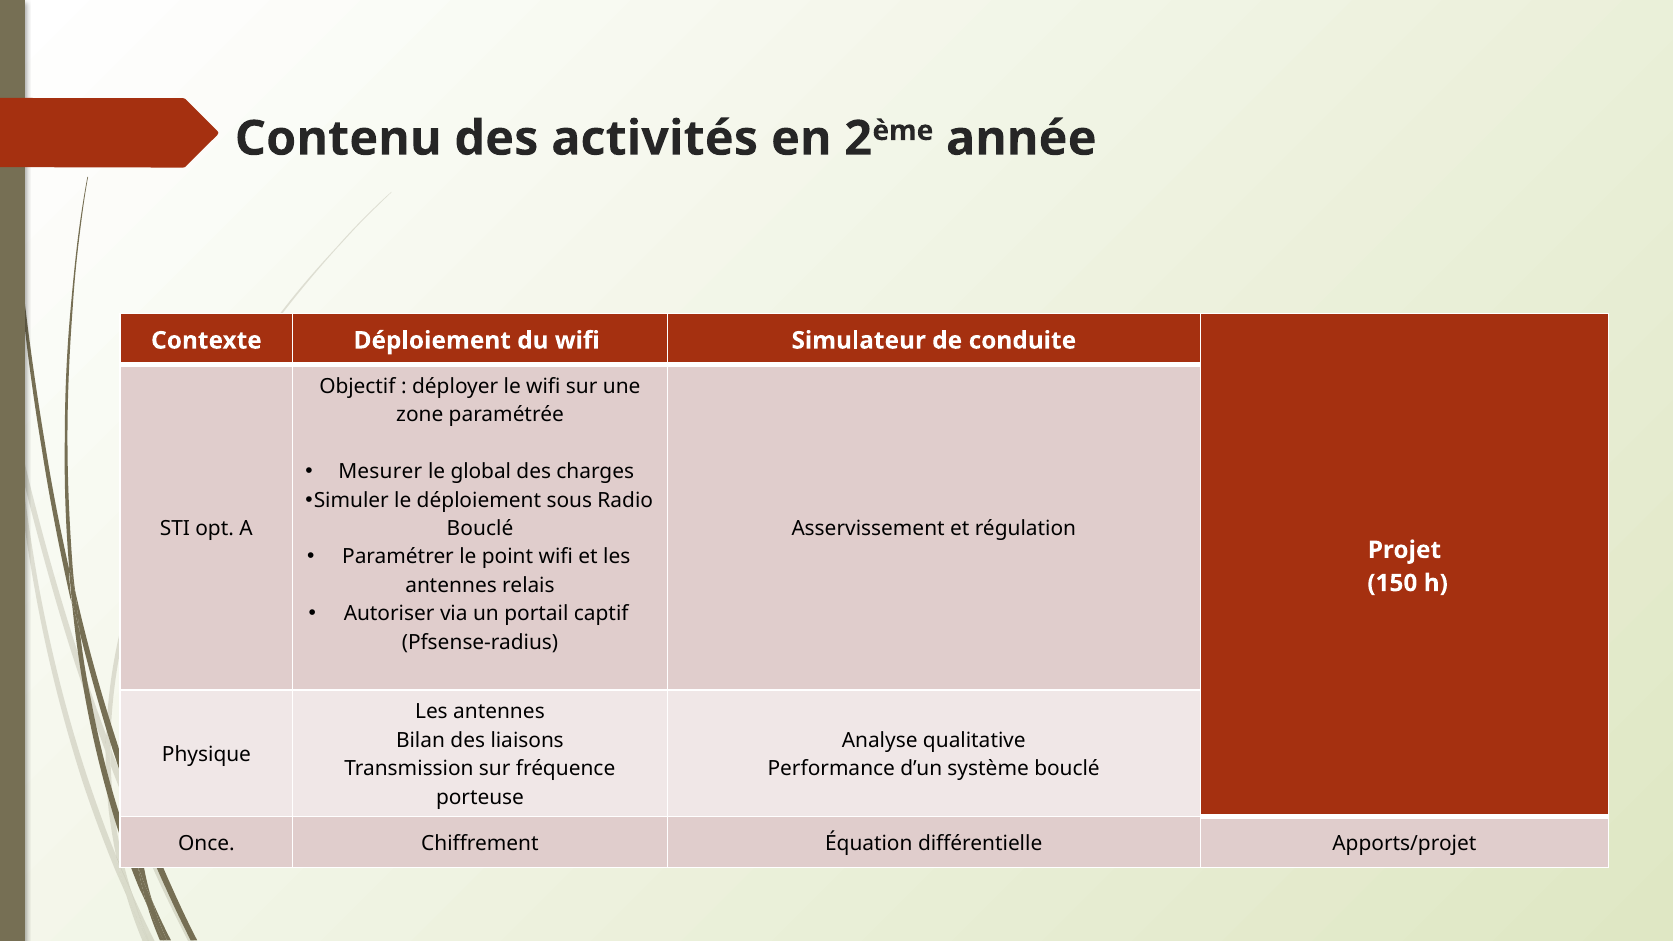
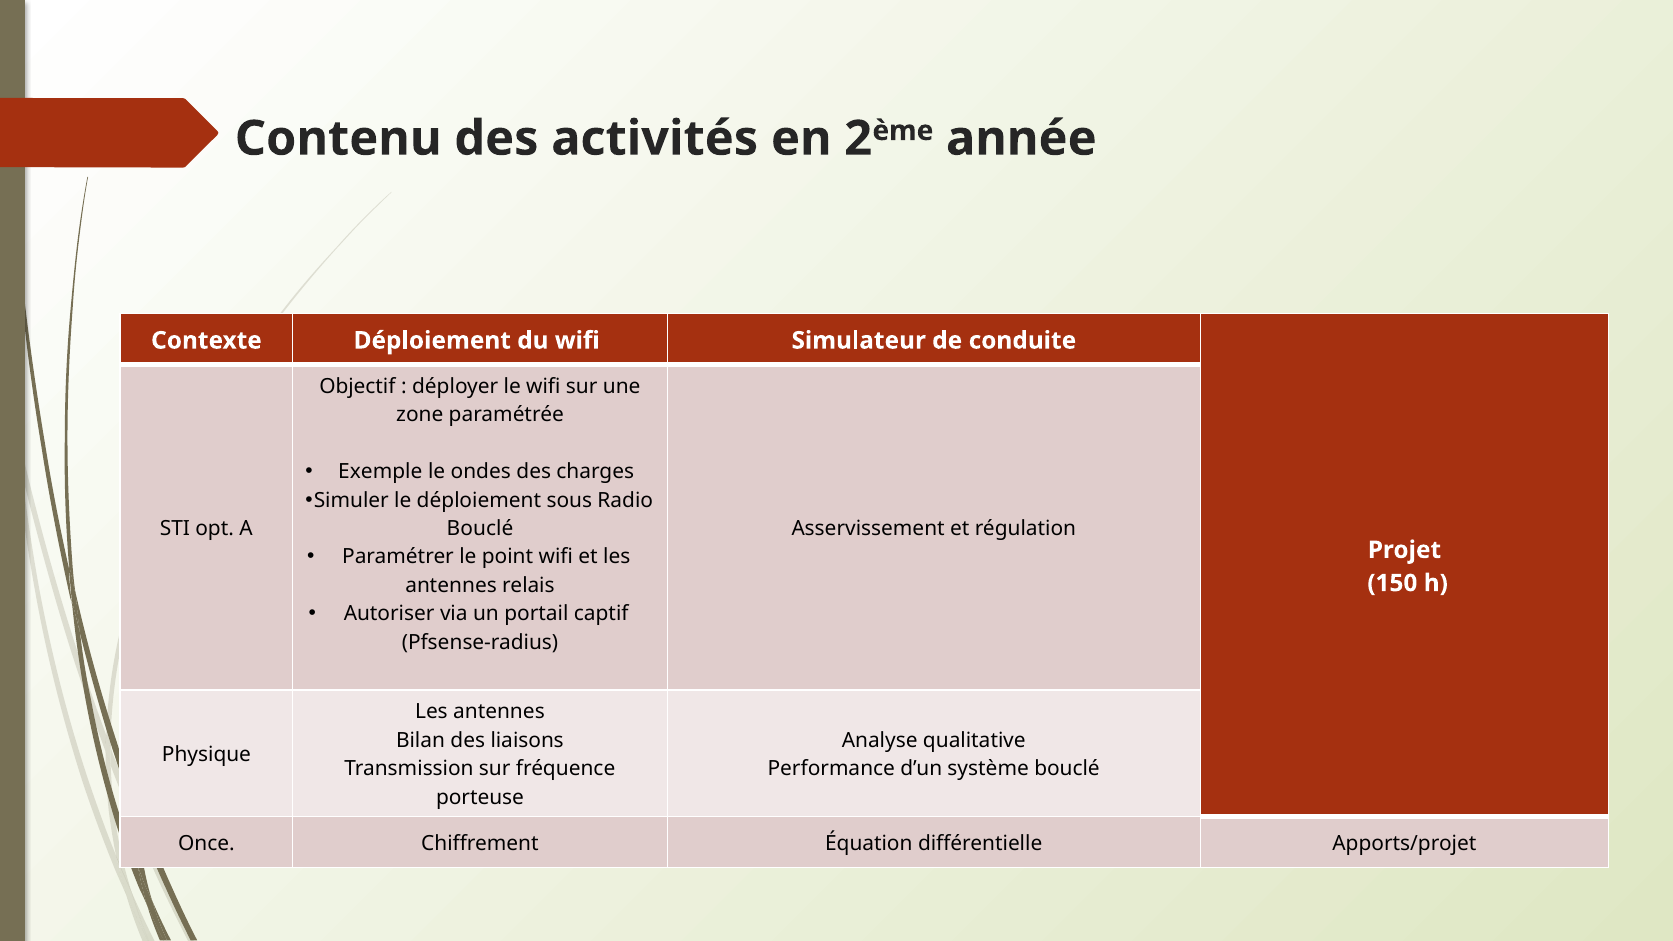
Mesurer: Mesurer -> Exemple
global: global -> ondes
